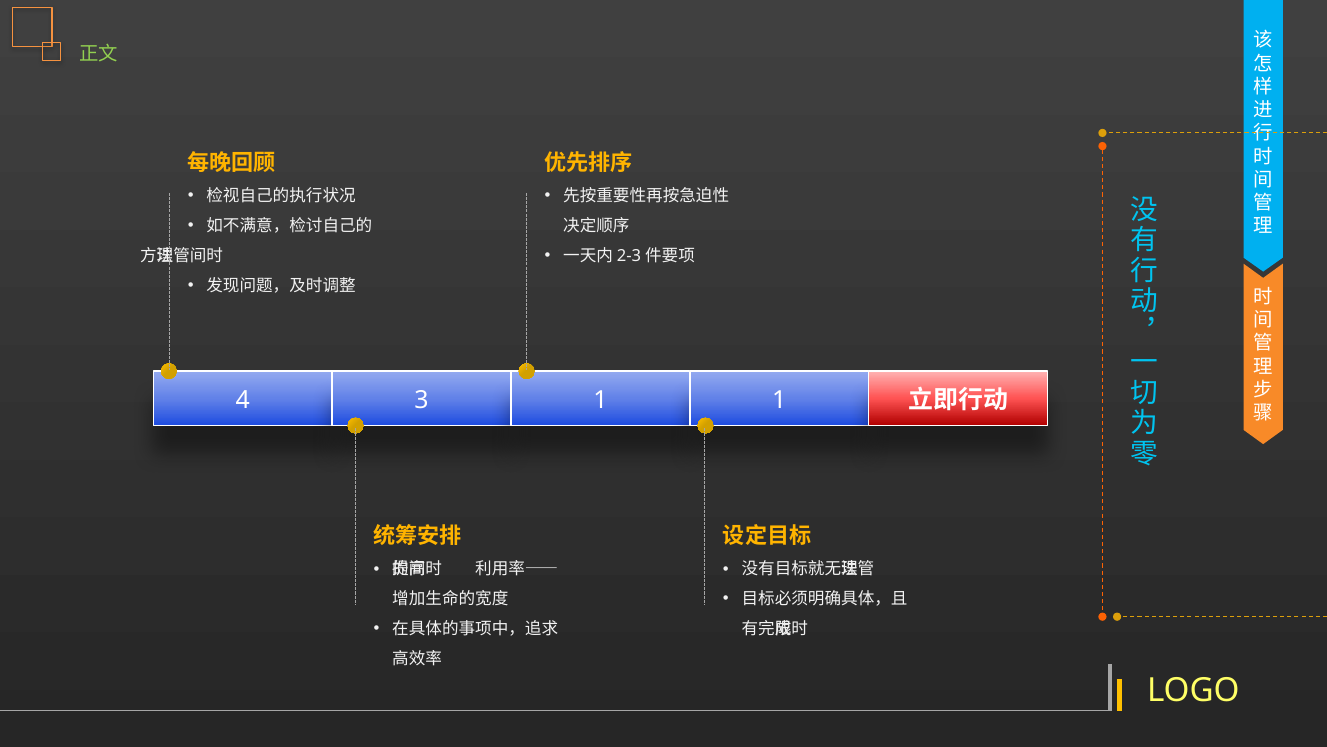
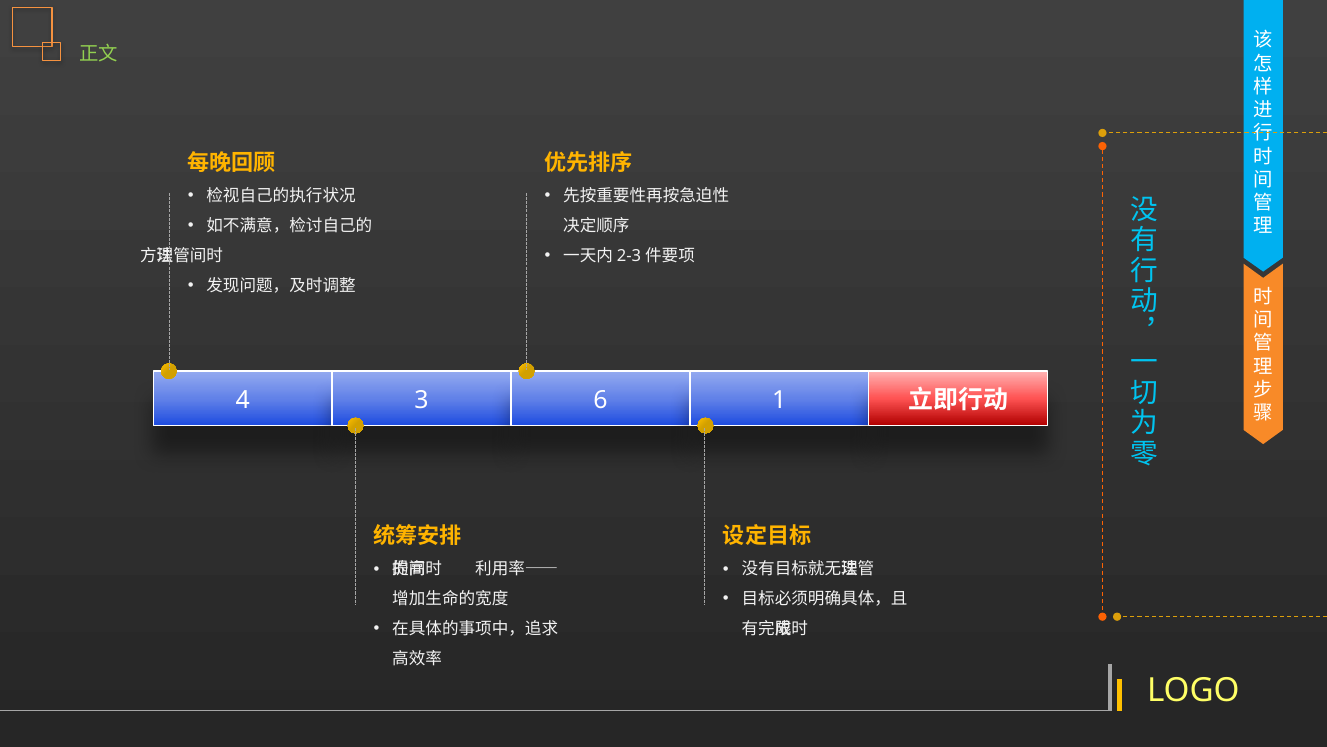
3 1: 1 -> 6
